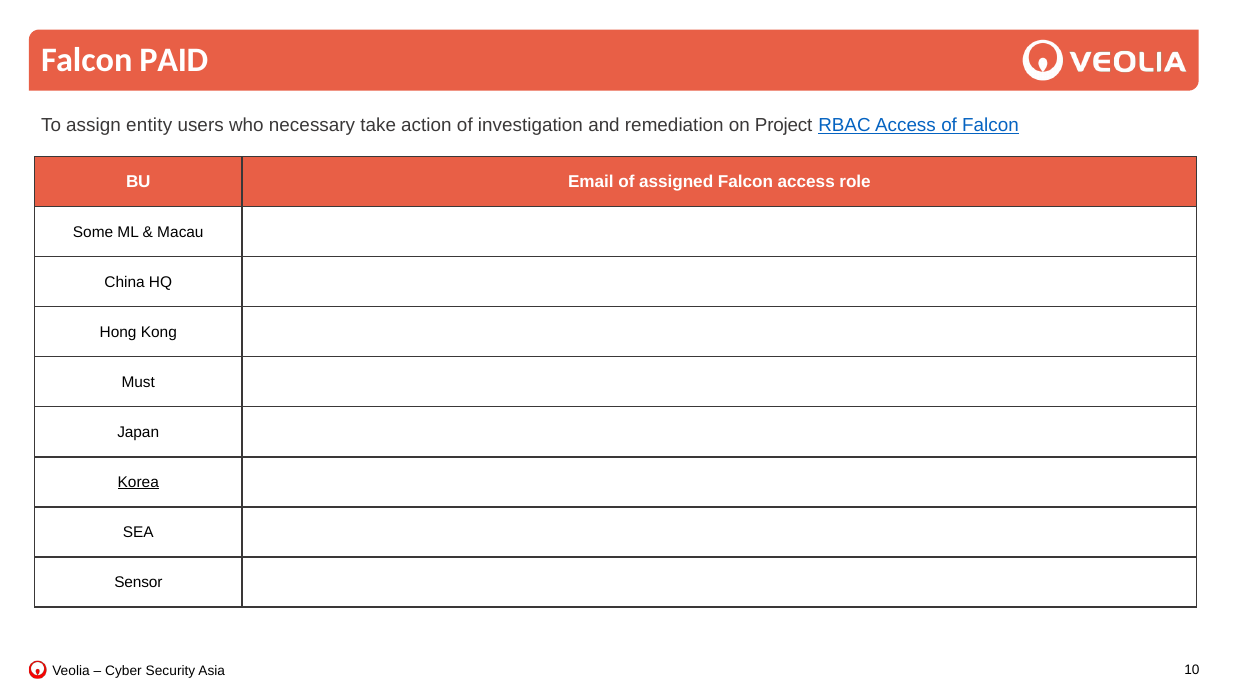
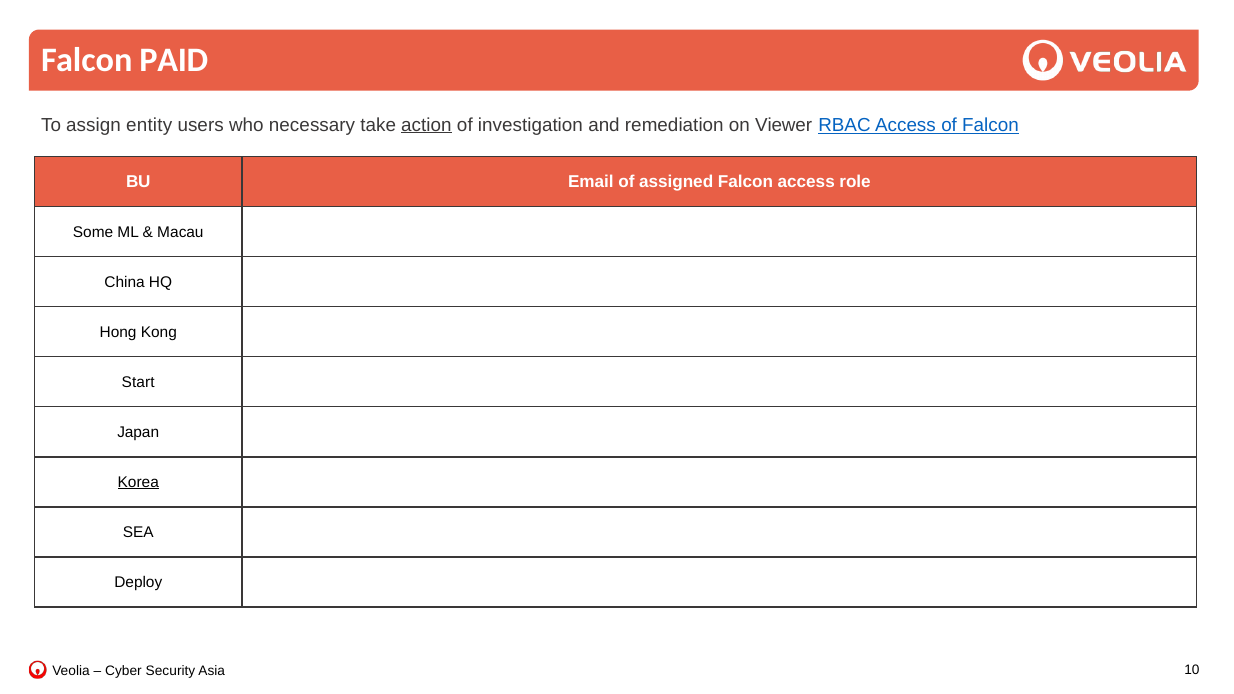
action underline: none -> present
Project: Project -> Viewer
Must: Must -> Start
Sensor: Sensor -> Deploy
